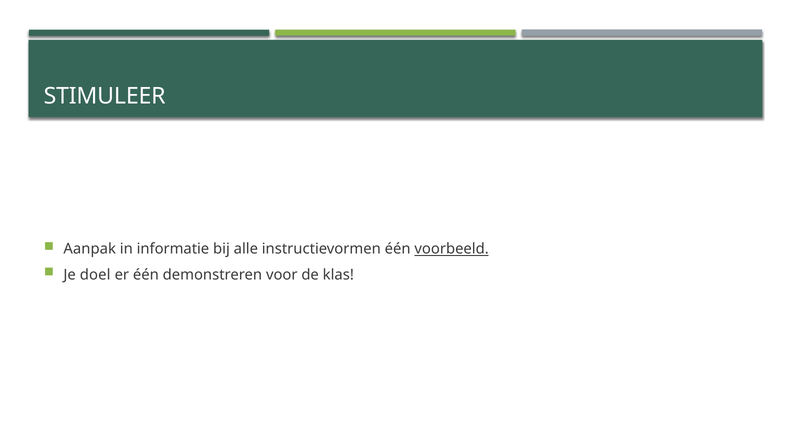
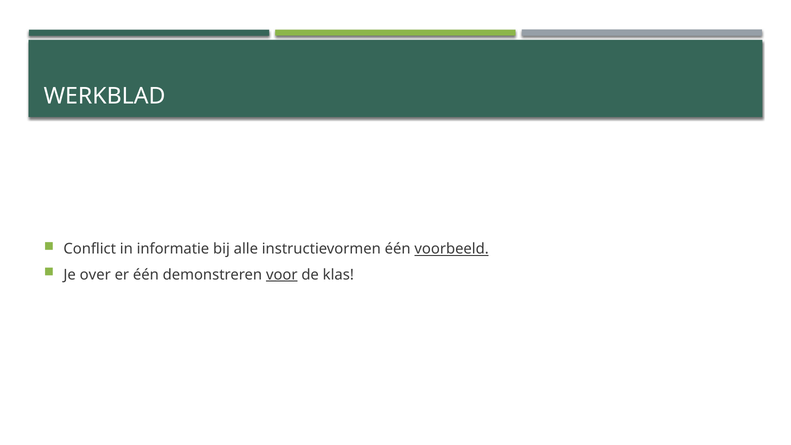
STIMULEER: STIMULEER -> WERKBLAD
Aanpak: Aanpak -> Conflict
doel: doel -> over
voor underline: none -> present
